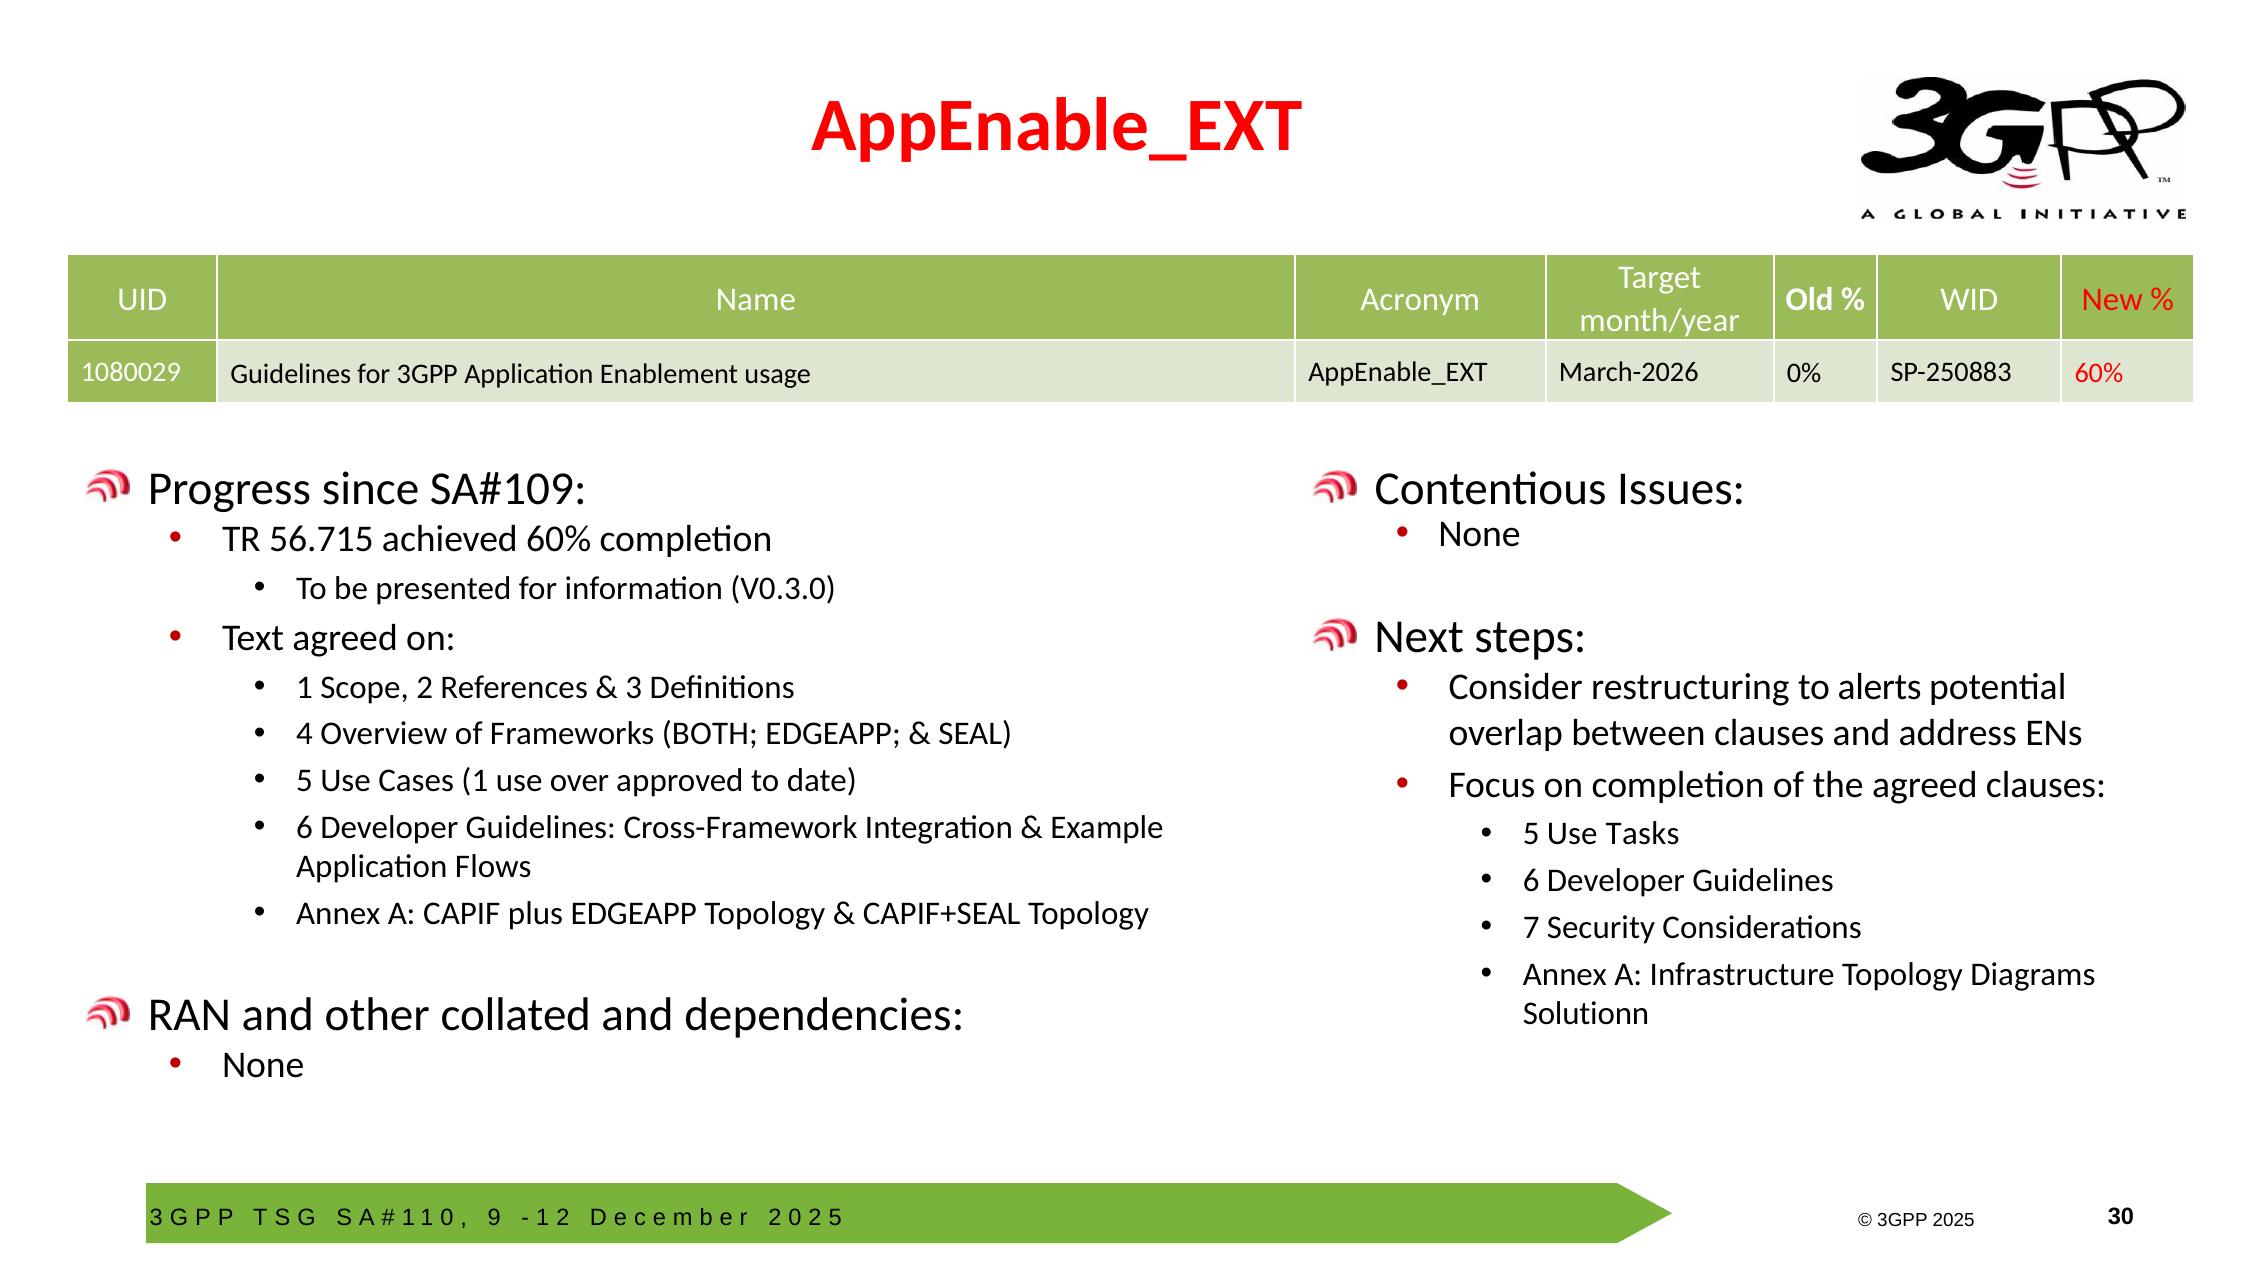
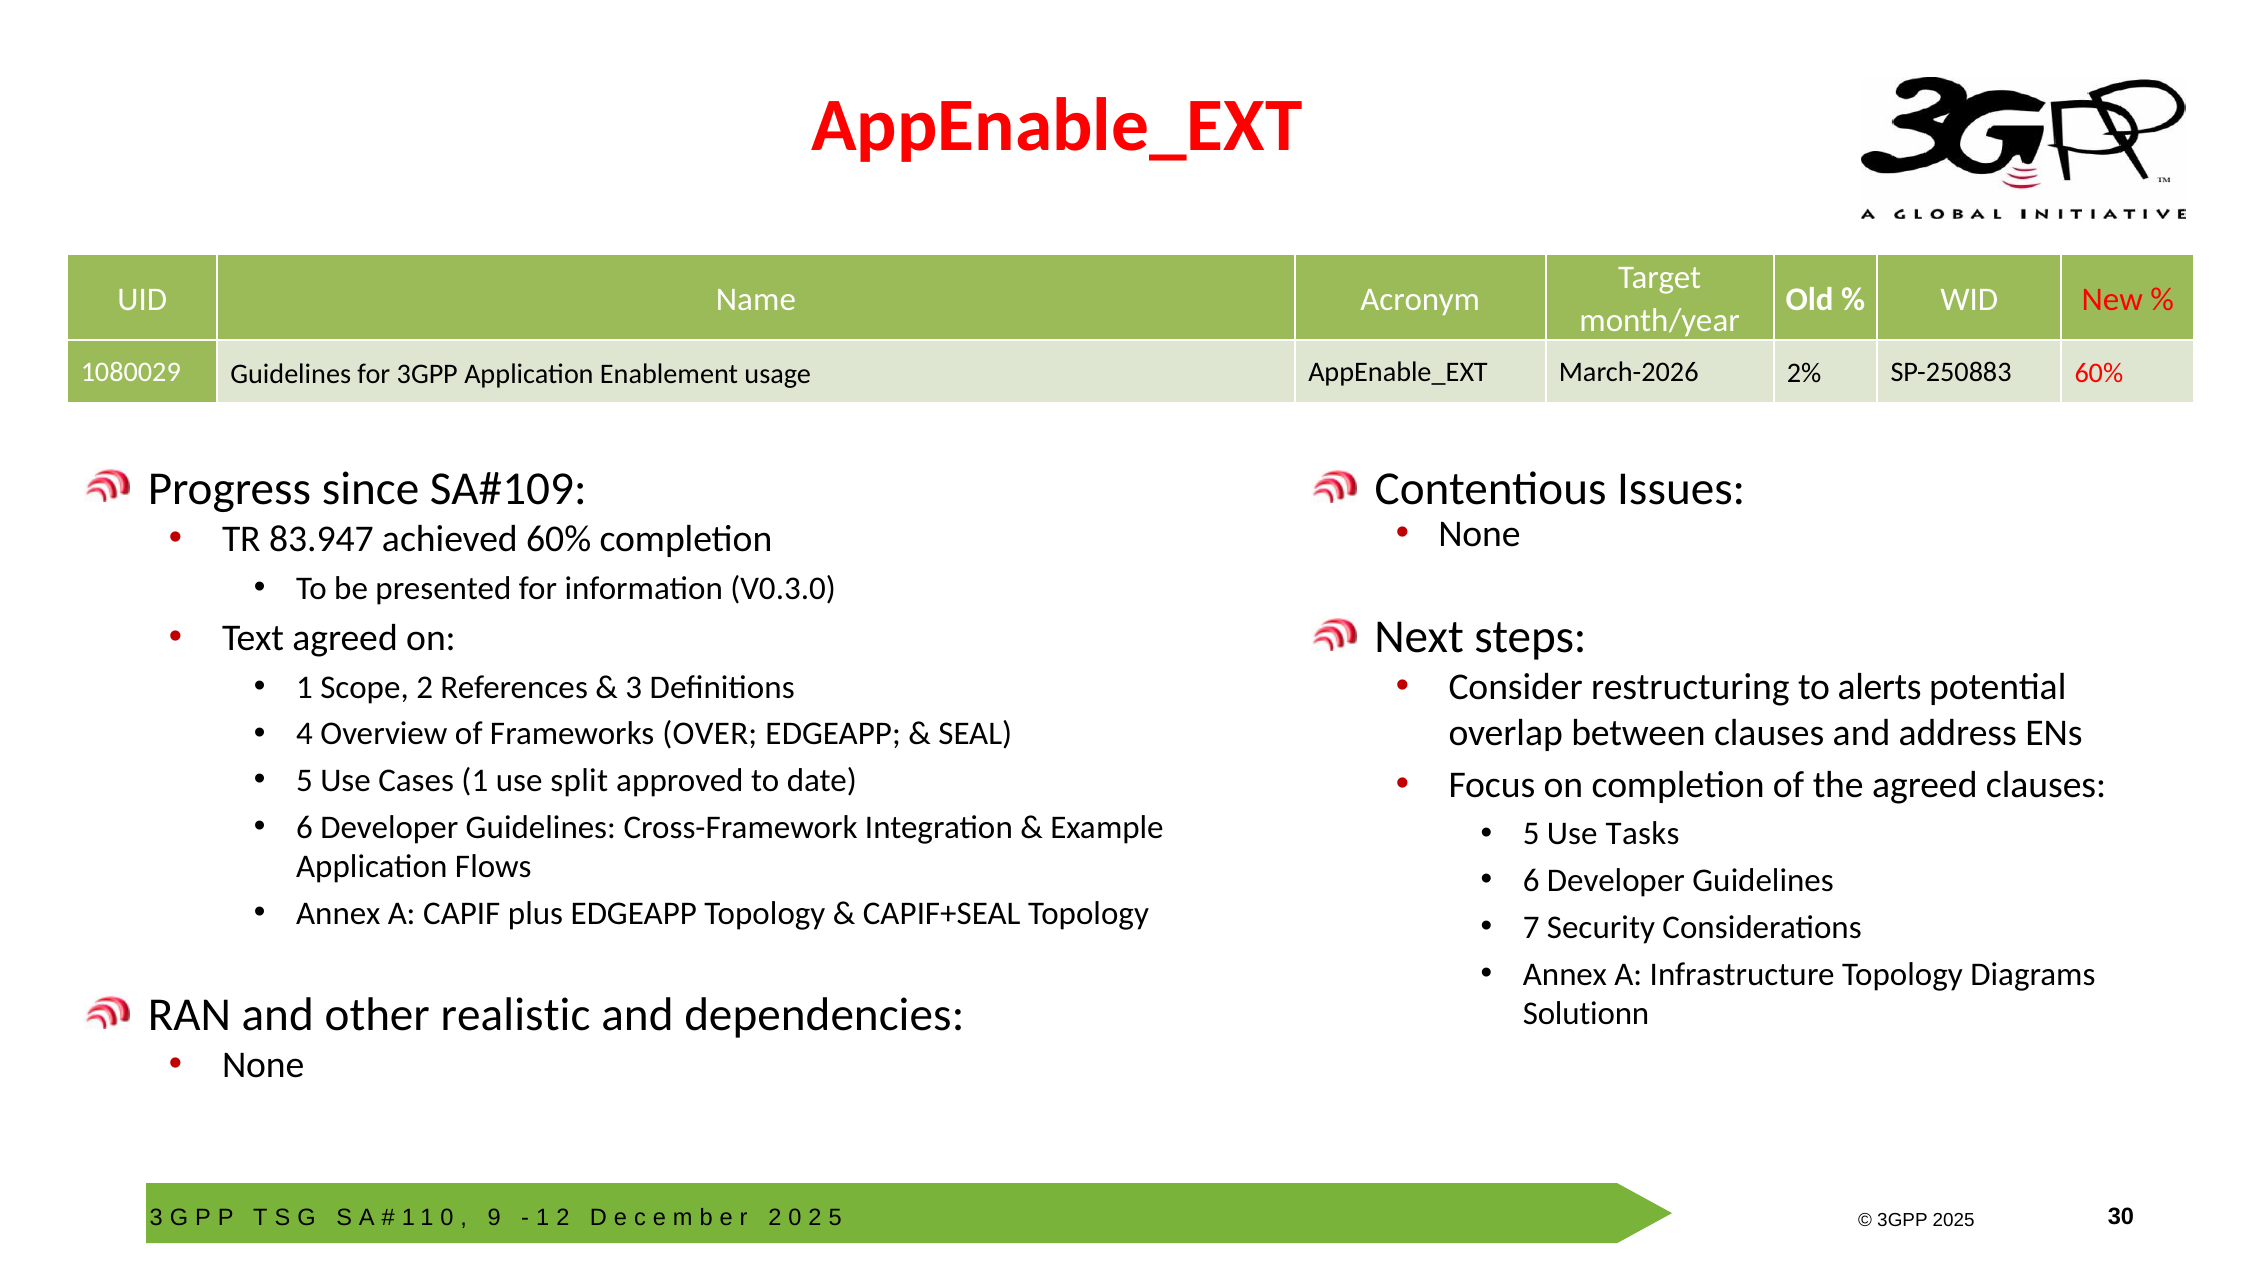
0%: 0% -> 2%
56.715: 56.715 -> 83.947
BOTH: BOTH -> OVER
over: over -> split
collated: collated -> realistic
